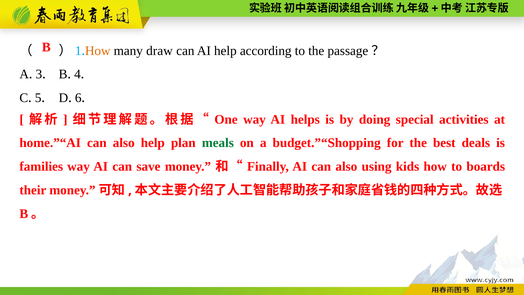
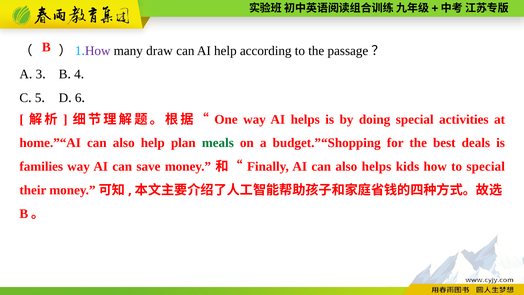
How at (98, 51) colour: orange -> purple
also using: using -> helps
to boards: boards -> special
